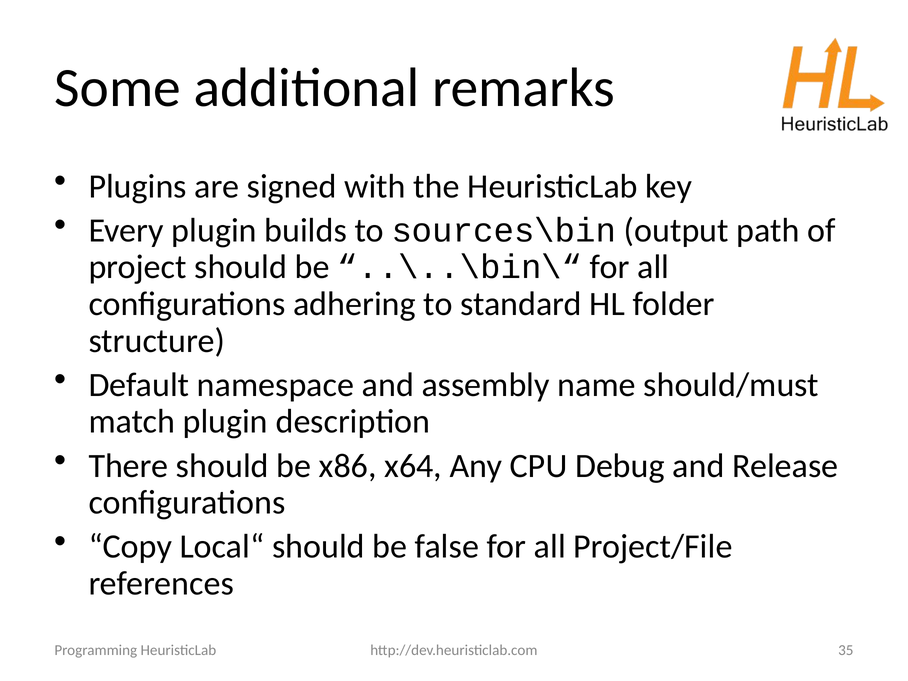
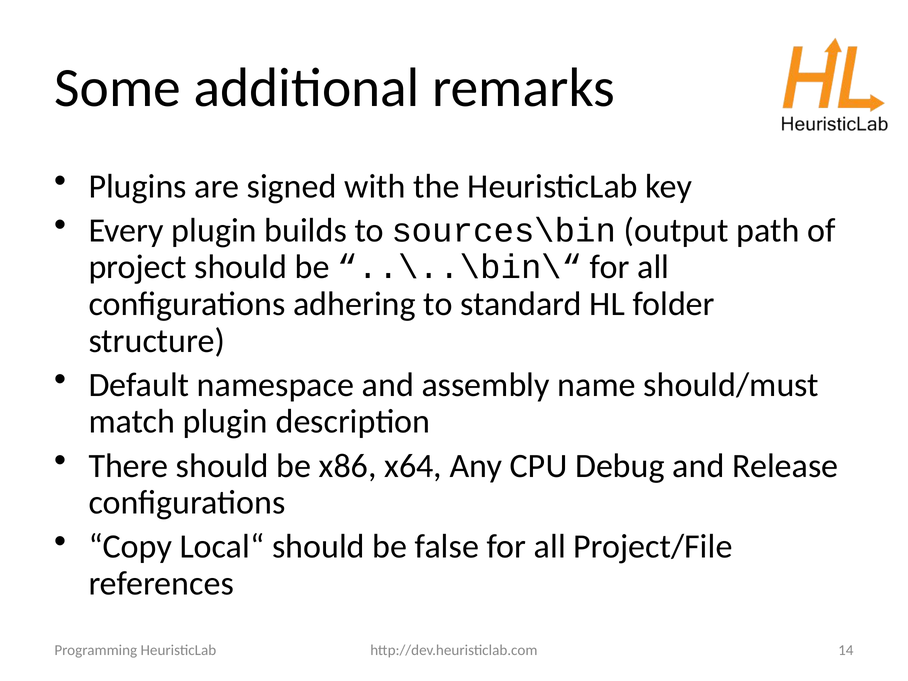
35: 35 -> 14
